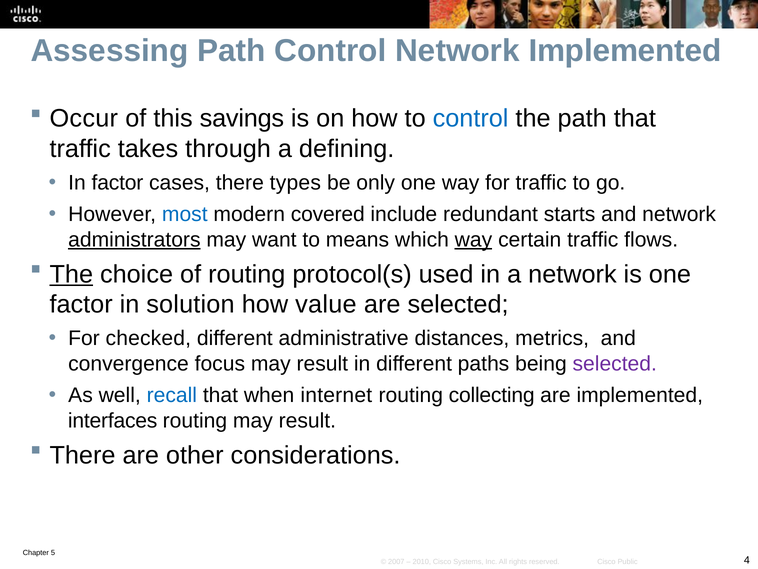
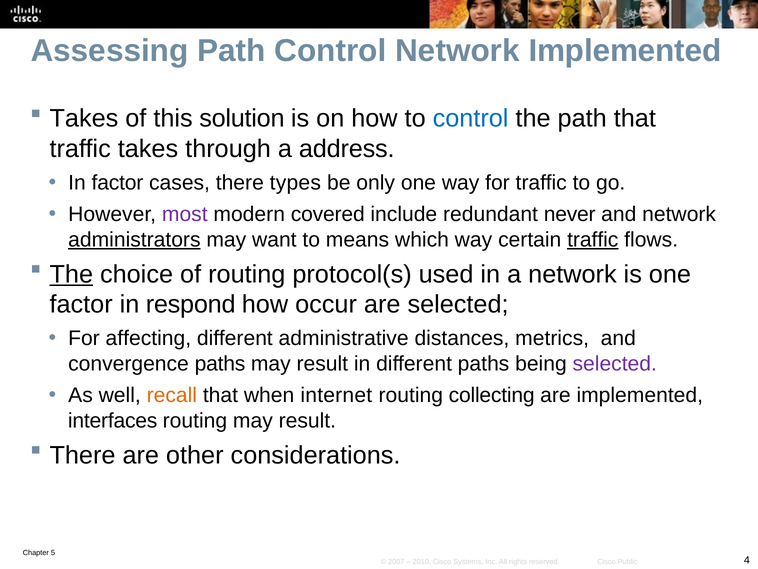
Occur at (84, 118): Occur -> Takes
savings: savings -> solution
defining: defining -> address
most colour: blue -> purple
starts: starts -> never
way at (473, 240) underline: present -> none
traffic at (593, 240) underline: none -> present
solution: solution -> respond
value: value -> occur
checked: checked -> affecting
convergence focus: focus -> paths
recall colour: blue -> orange
